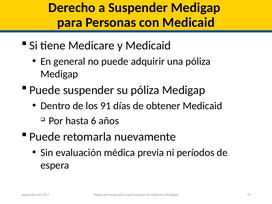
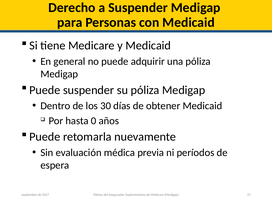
91: 91 -> 30
6: 6 -> 0
